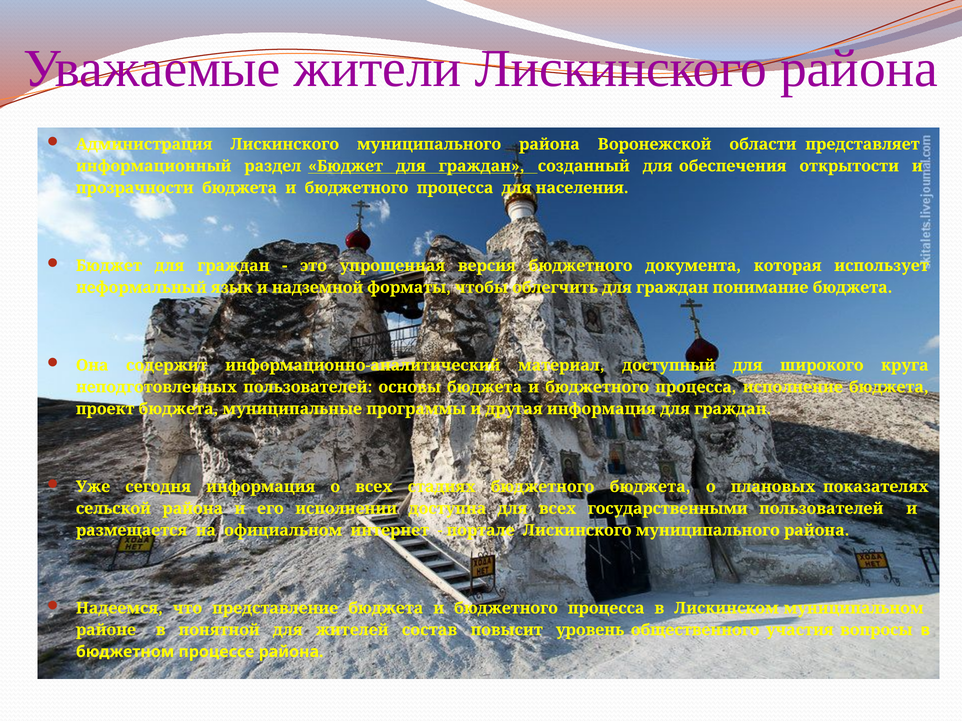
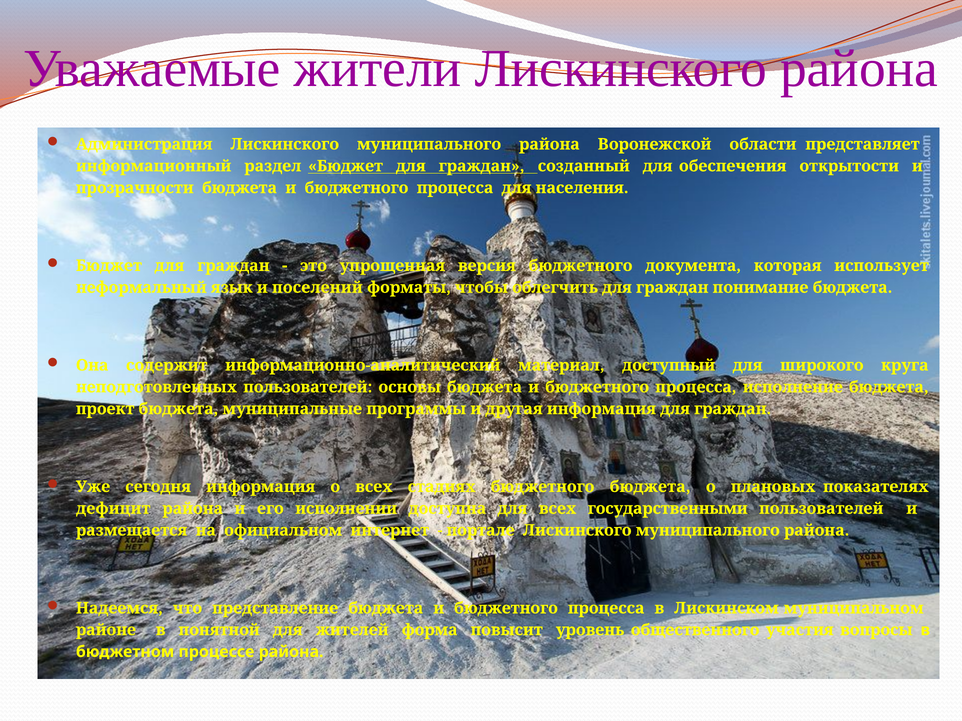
надземной: надземной -> поселений
сельской: сельской -> дефицит
состав: состав -> форма
